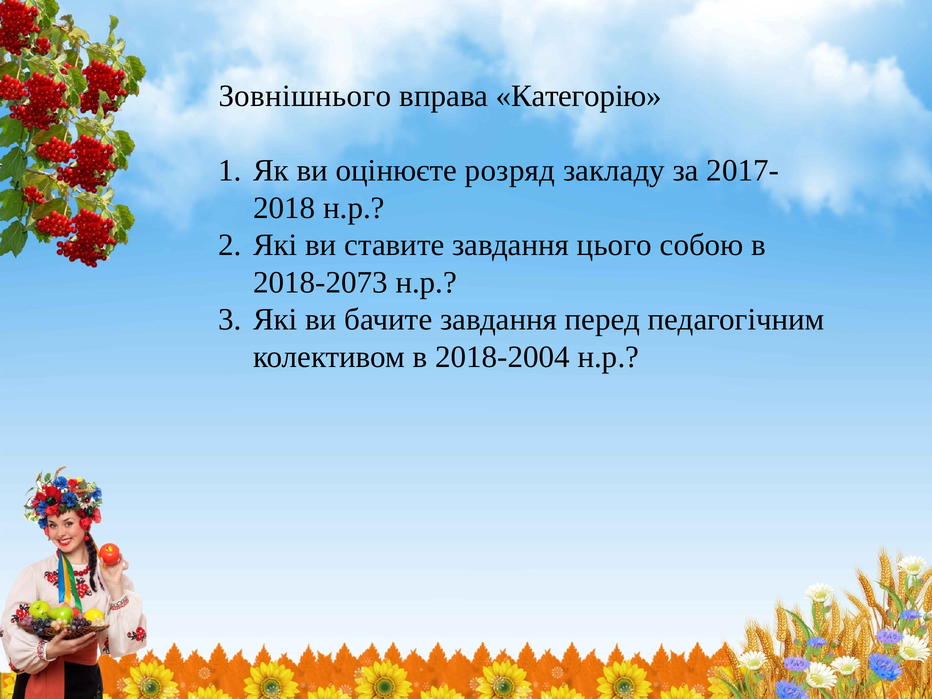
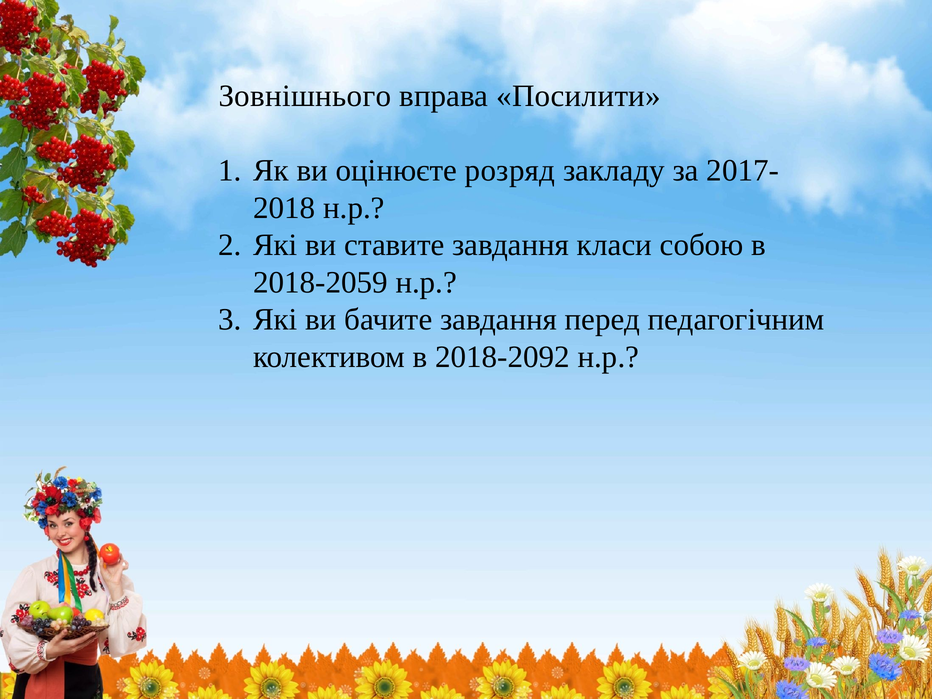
Категорію: Категорію -> Посилити
цього: цього -> класи
2018-2073: 2018-2073 -> 2018-2059
2018-2004: 2018-2004 -> 2018-2092
